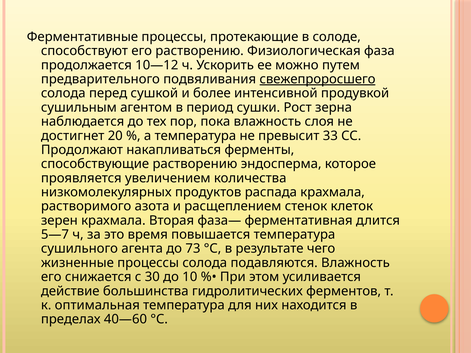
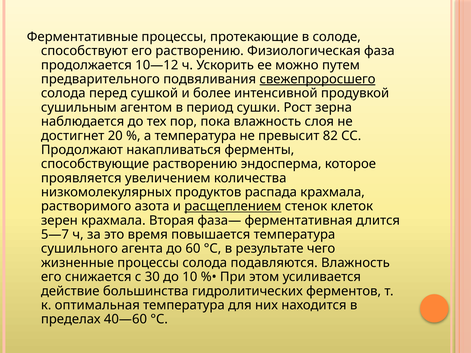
33: 33 -> 82
расщеплением underline: none -> present
73: 73 -> 60
